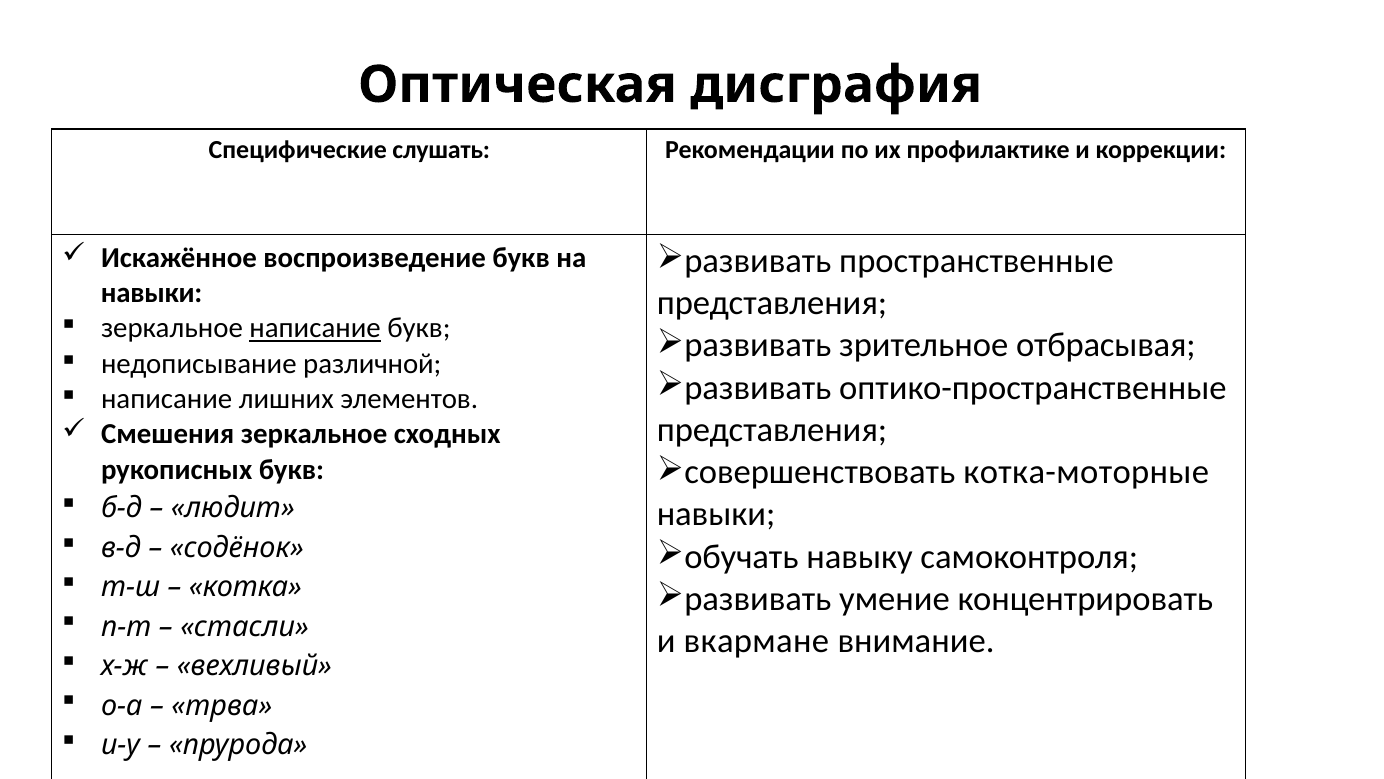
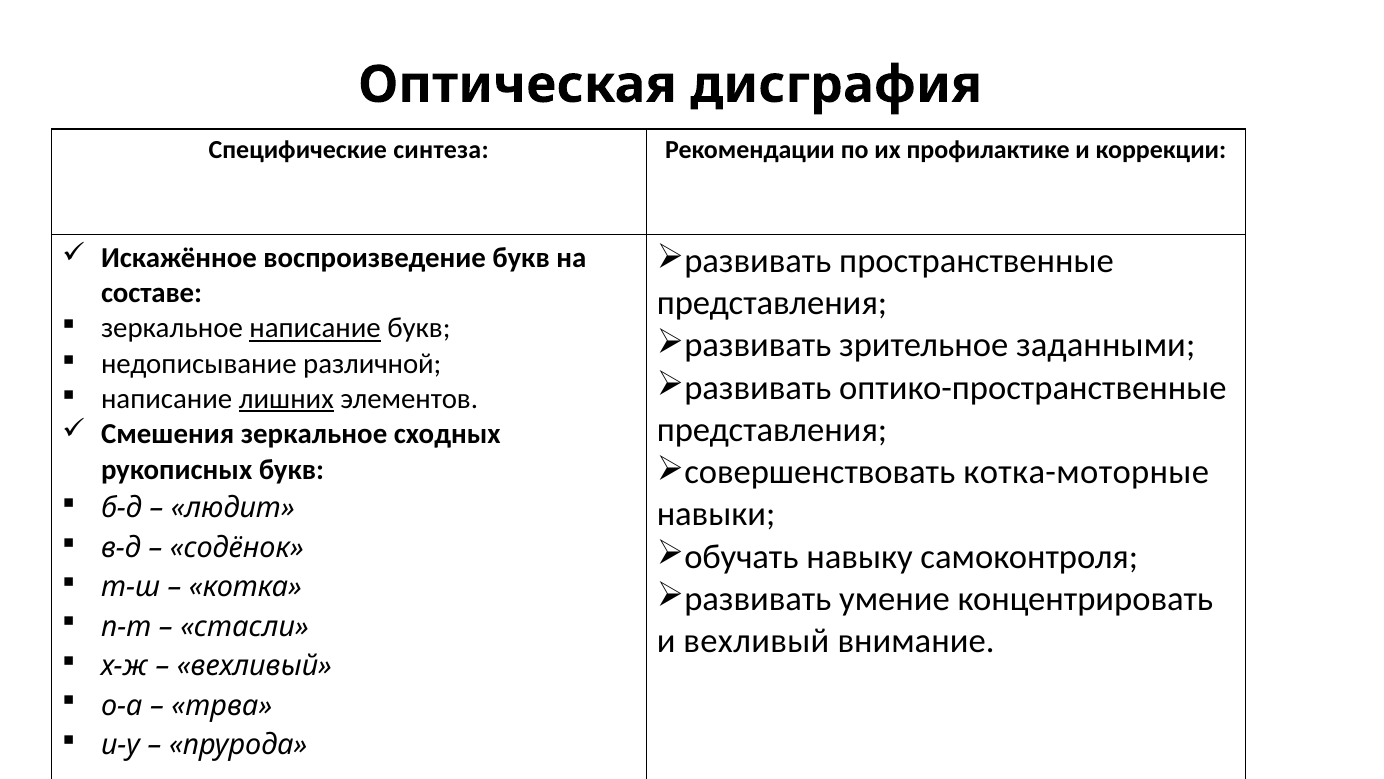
слушать: слушать -> синтеза
навыки at (152, 293): навыки -> составе
отбрасывая: отбрасывая -> заданными
лишних underline: none -> present
и вкармане: вкармане -> вехливый
